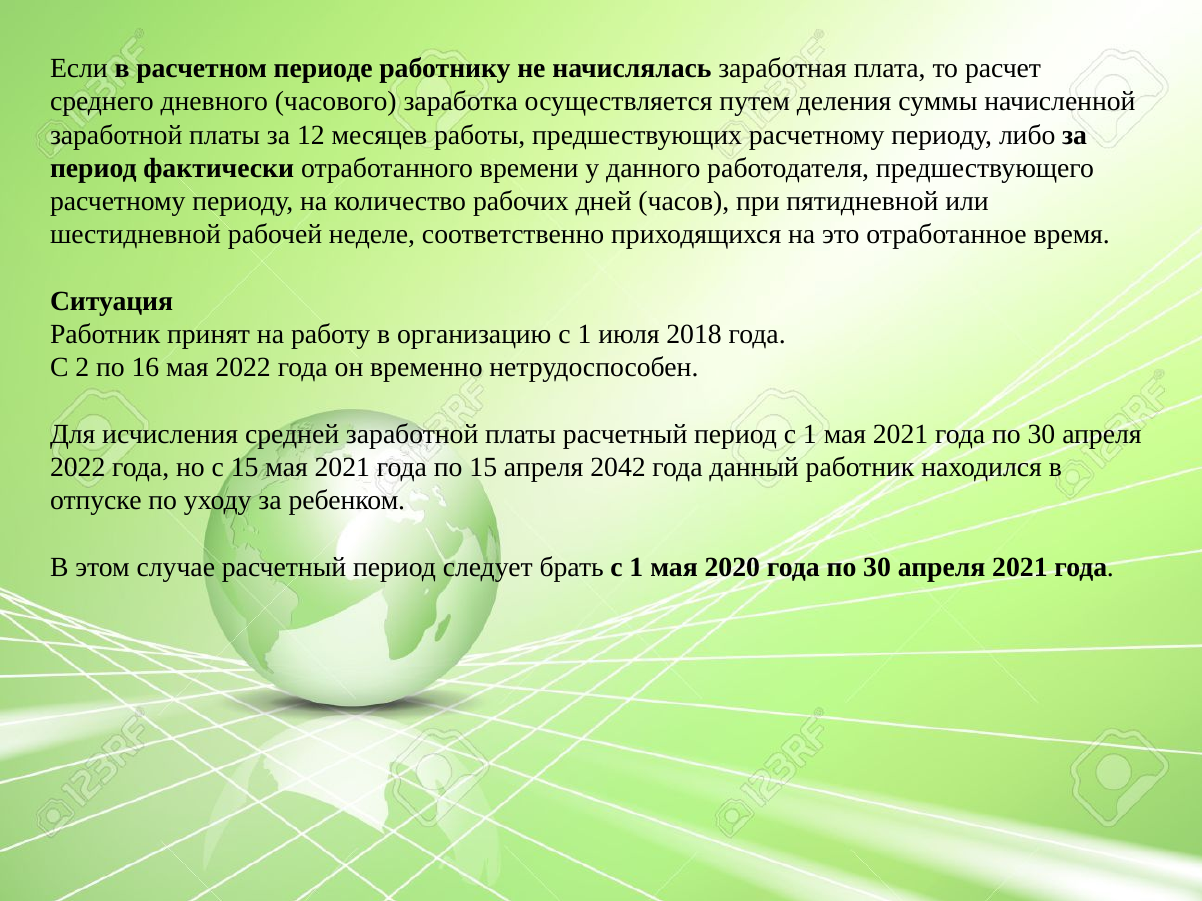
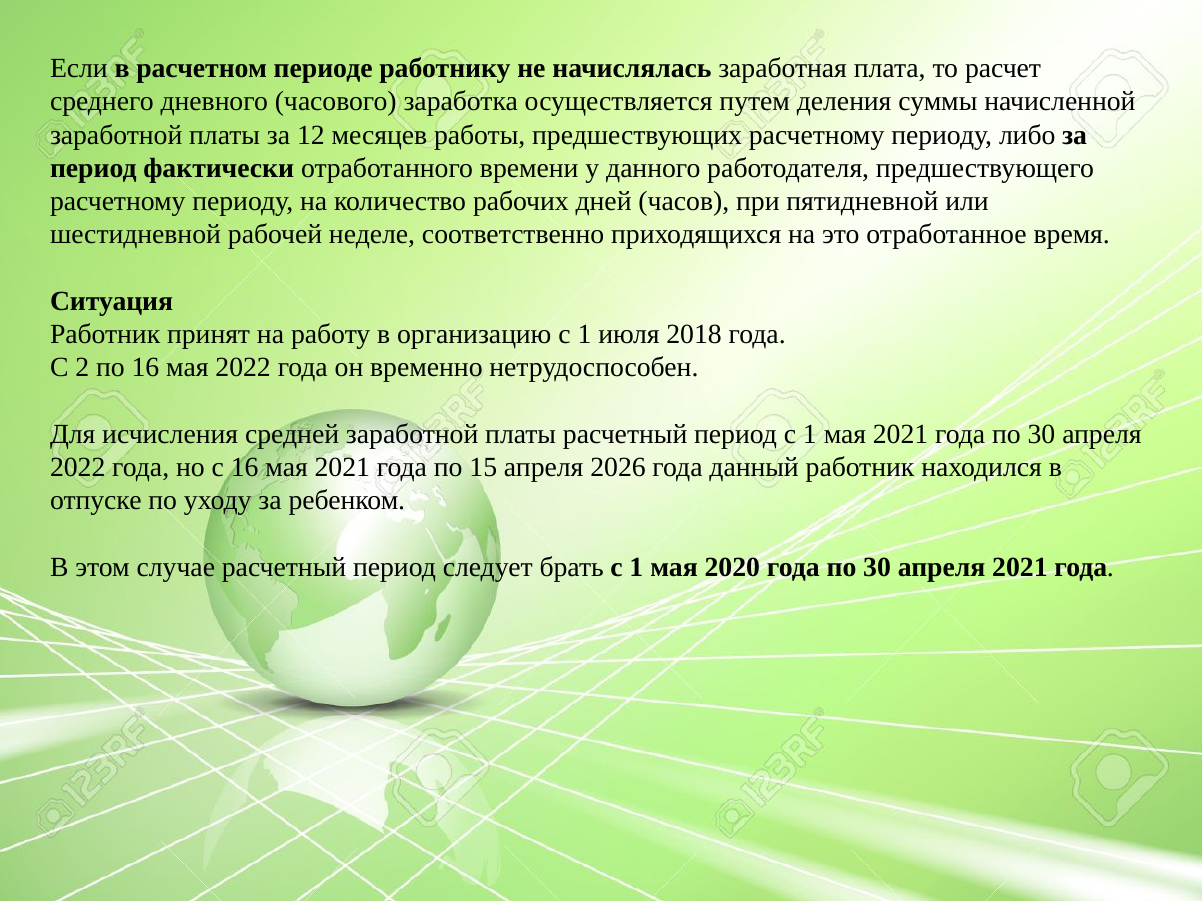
с 15: 15 -> 16
2042: 2042 -> 2026
